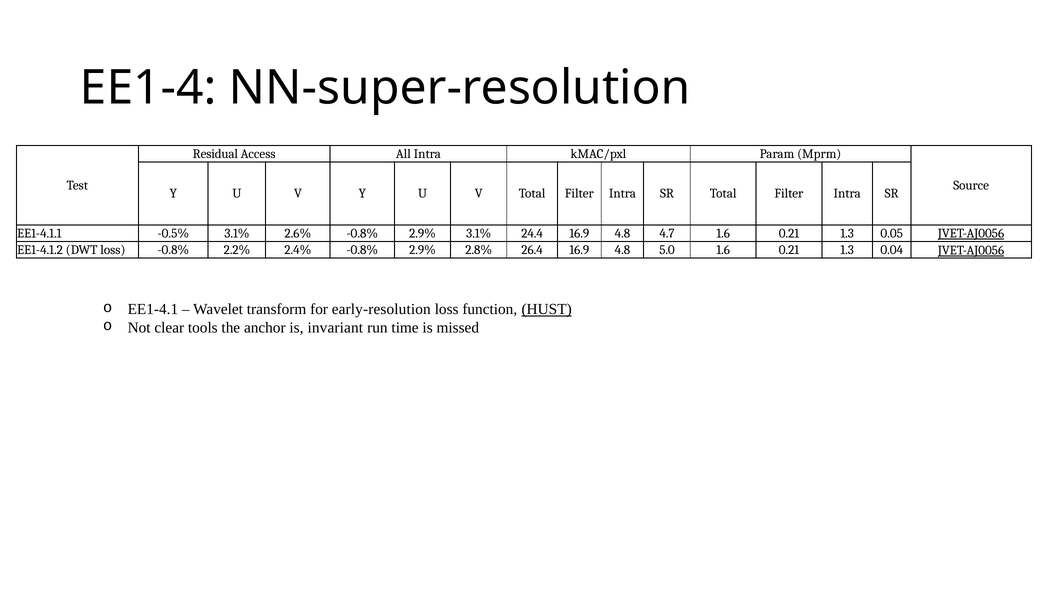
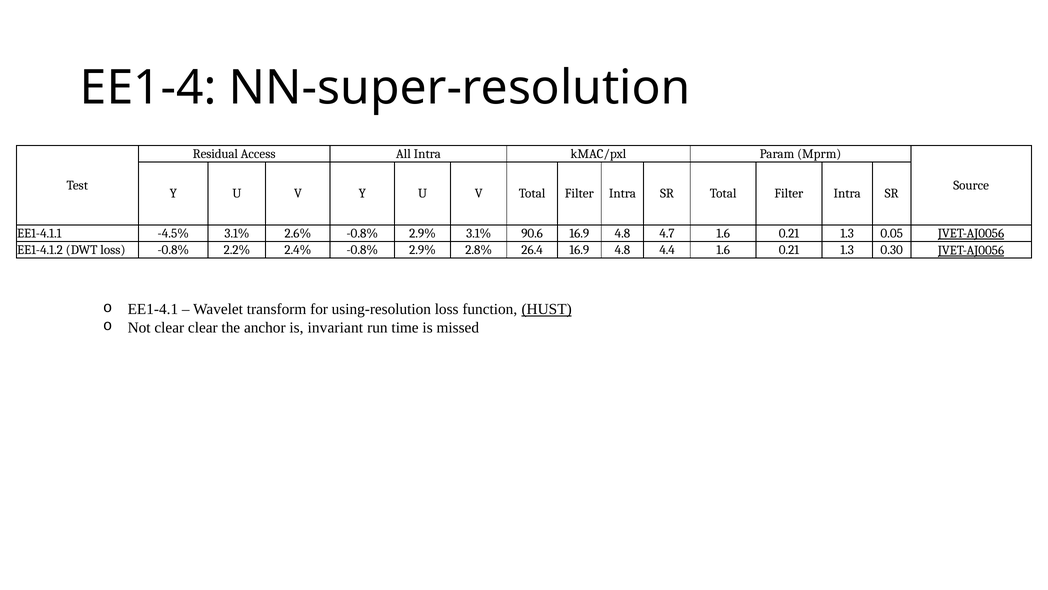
-0.5%: -0.5% -> -4.5%
24.4: 24.4 -> 90.6
5.0: 5.0 -> 4.4
0.04: 0.04 -> 0.30
early-resolution: early-resolution -> using-resolution
clear tools: tools -> clear
